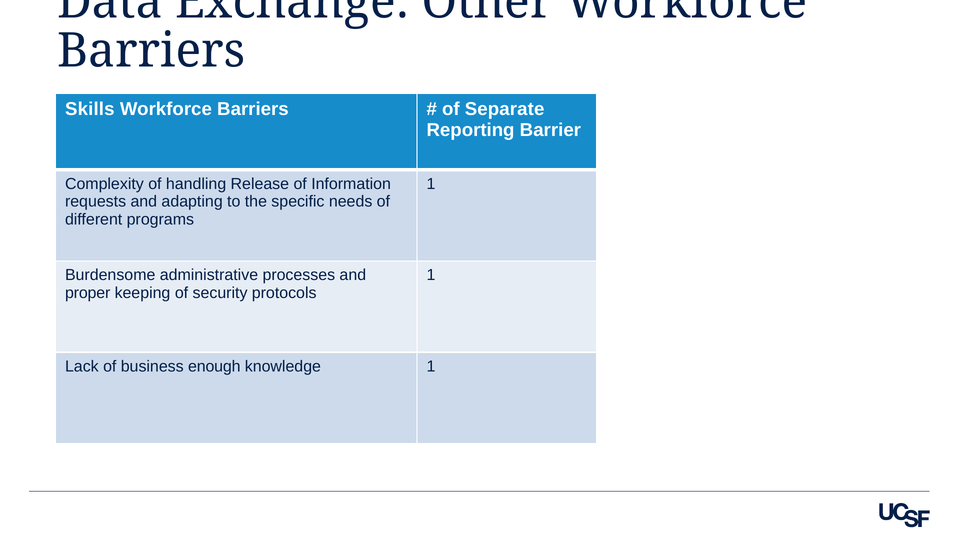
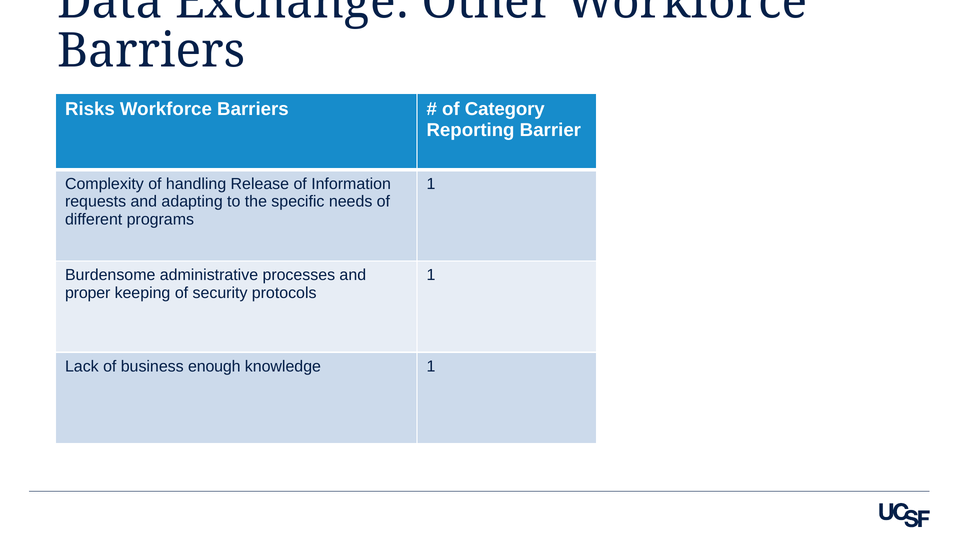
Skills: Skills -> Risks
Separate: Separate -> Category
